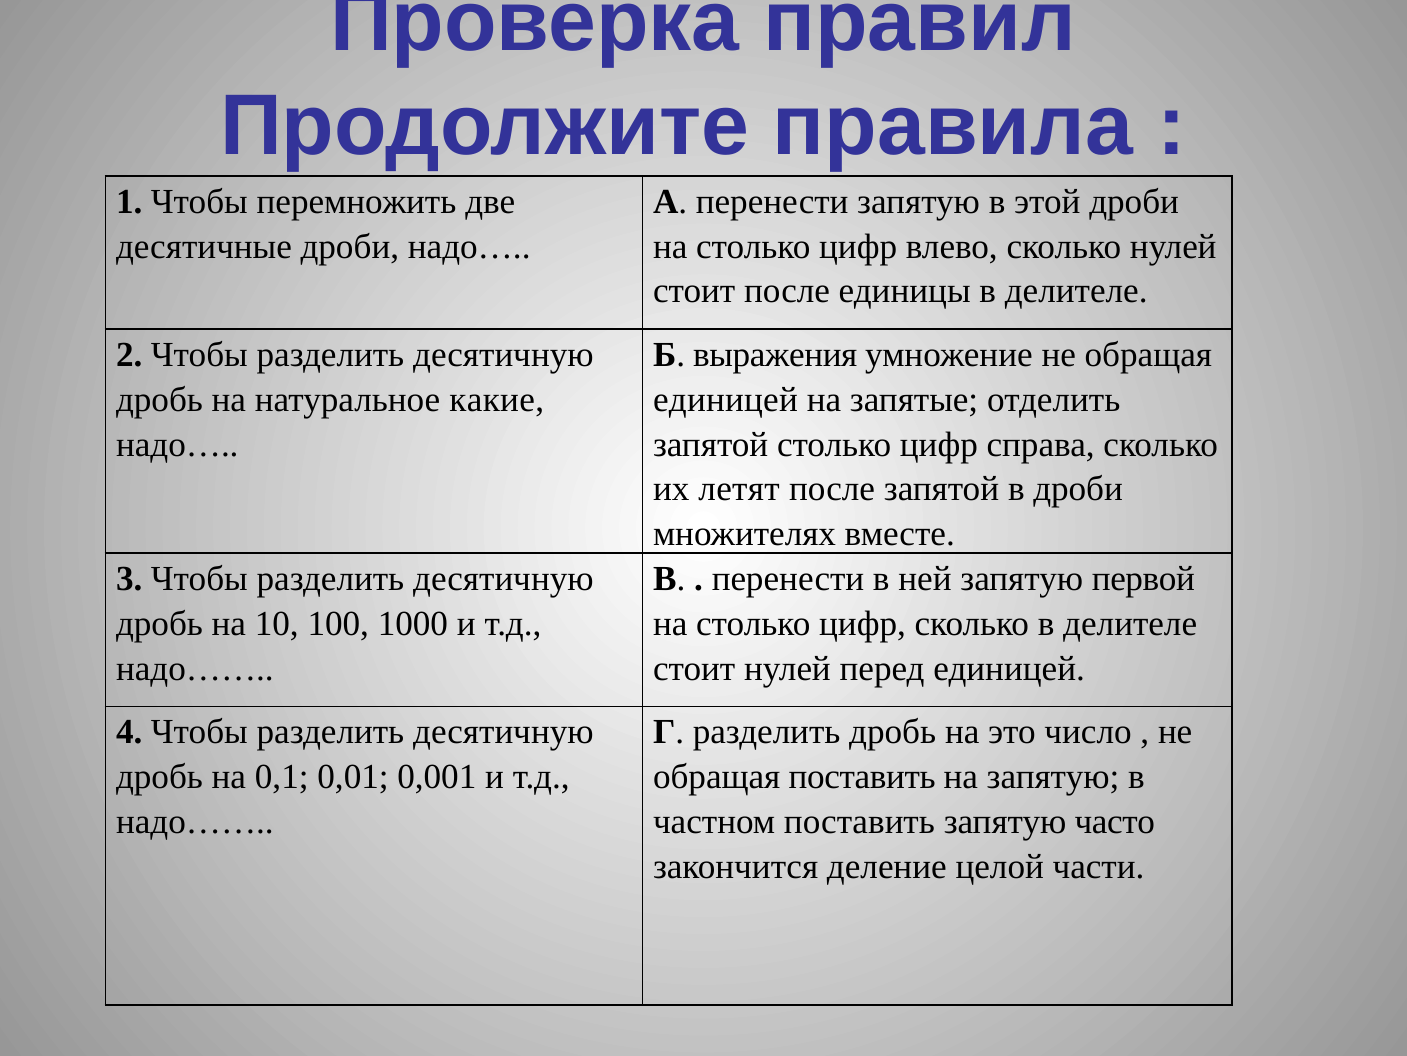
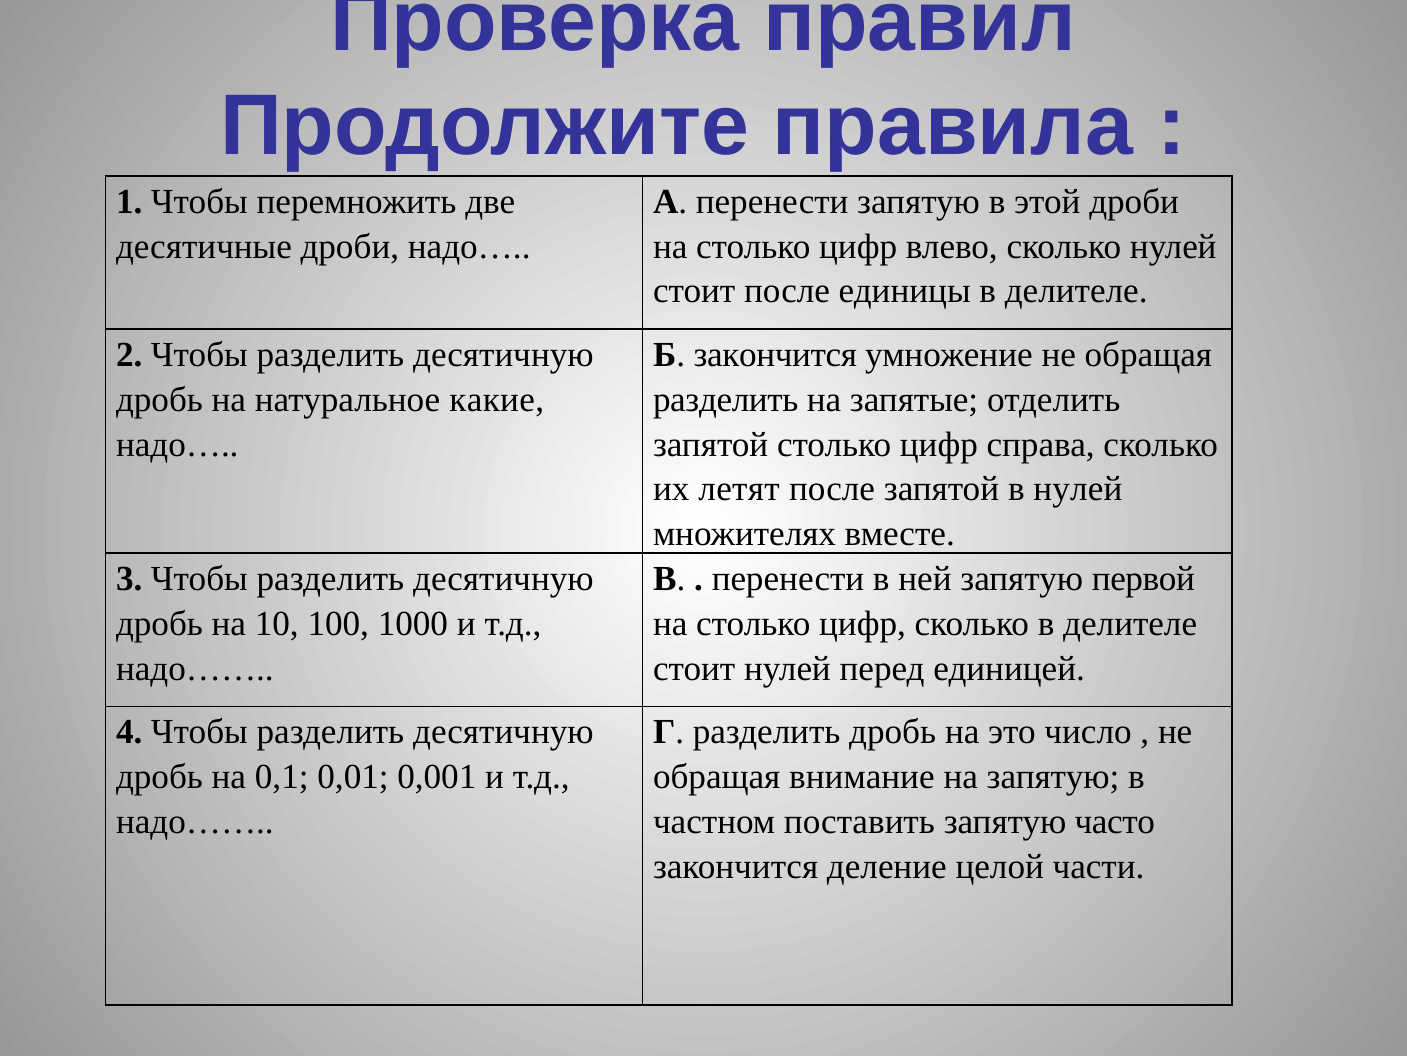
Б выражения: выражения -> закончится
единицей at (725, 399): единицей -> разделить
в дроби: дроби -> нулей
обращая поставить: поставить -> внимание
